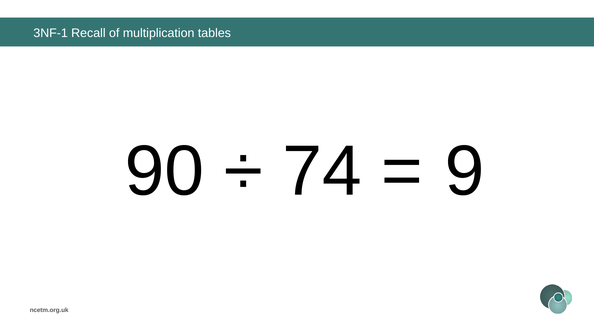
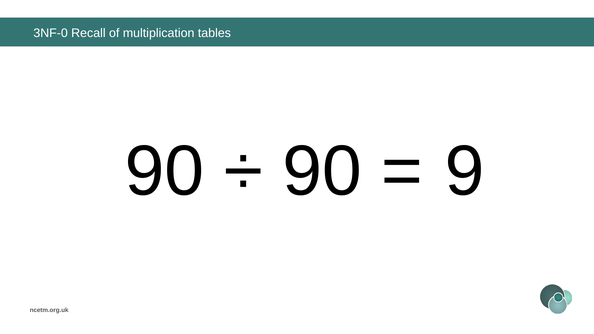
3NF-1: 3NF-1 -> 3NF-0
74 at (322, 171): 74 -> 90
